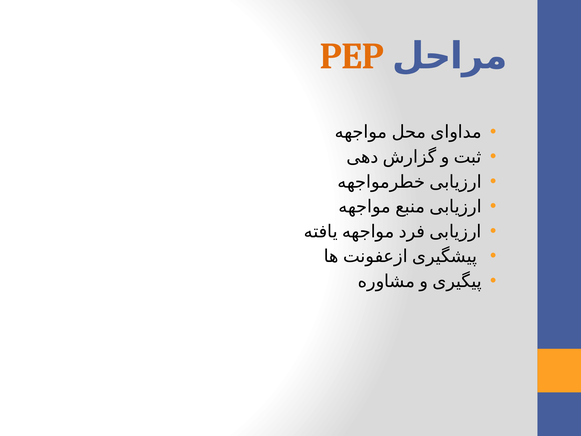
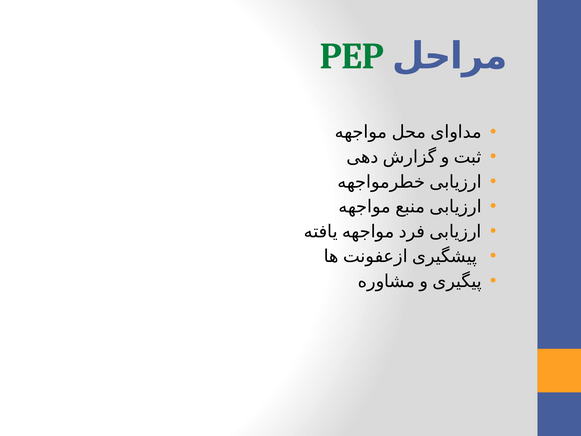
PEP colour: orange -> green
